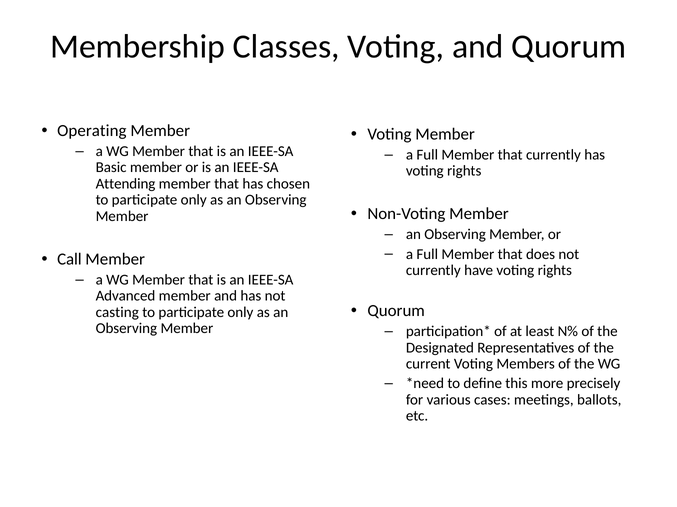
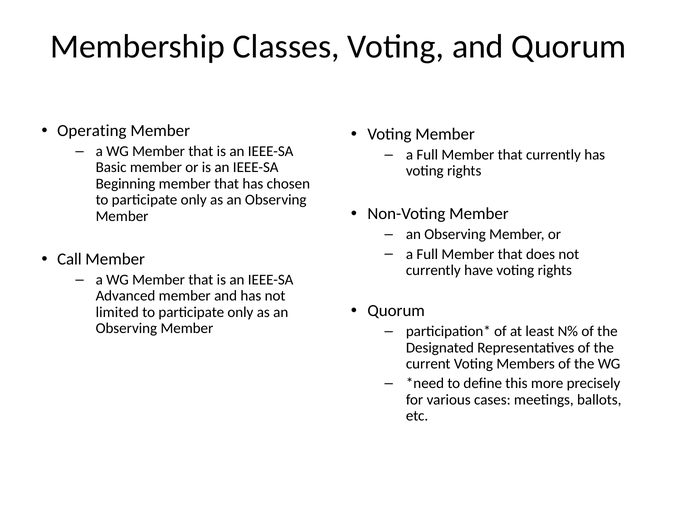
Attending: Attending -> Beginning
casting: casting -> limited
